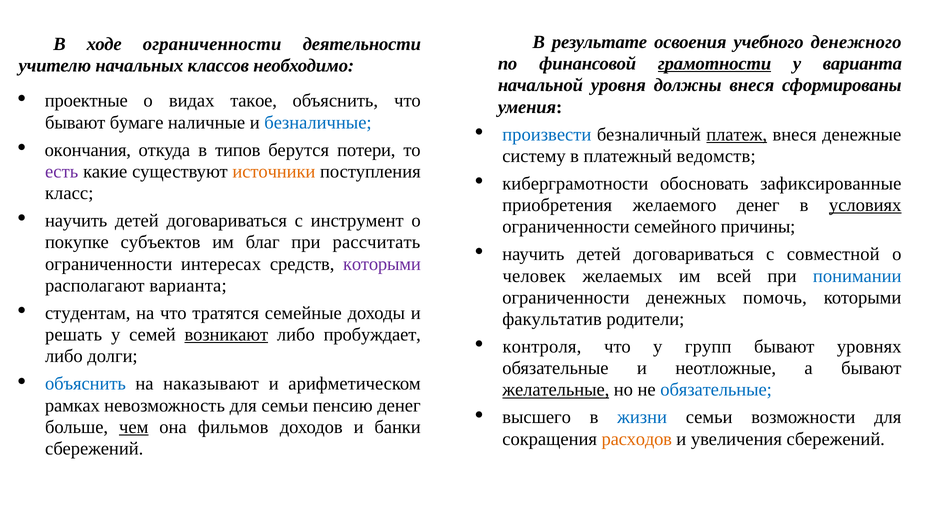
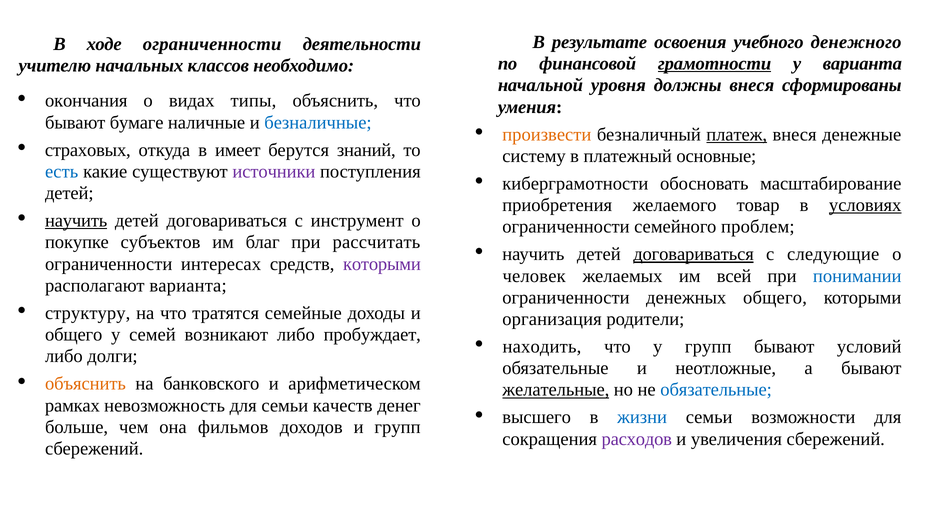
проектные: проектные -> окончания
такое: такое -> типы
произвести colour: blue -> orange
окончания: окончания -> страховых
типов: типов -> имеет
потери: потери -> знаний
ведомств: ведомств -> основные
есть colour: purple -> blue
источники colour: orange -> purple
зафиксированные: зафиксированные -> масштабирование
класс at (69, 193): класс -> детей
желаемого денег: денег -> товар
научить at (76, 221) underline: none -> present
причины: причины -> проблем
договариваться at (694, 254) underline: none -> present
совместной: совместной -> следующие
денежных помочь: помочь -> общего
студентам: студентам -> структуру
факультатив: факультатив -> организация
решать at (74, 334): решать -> общего
возникают underline: present -> none
контроля: контроля -> находить
уровнях: уровнях -> условий
объяснить at (85, 384) colour: blue -> orange
наказывают: наказывают -> банковского
пенсию: пенсию -> качеств
чем underline: present -> none
и банки: банки -> групп
расходов colour: orange -> purple
